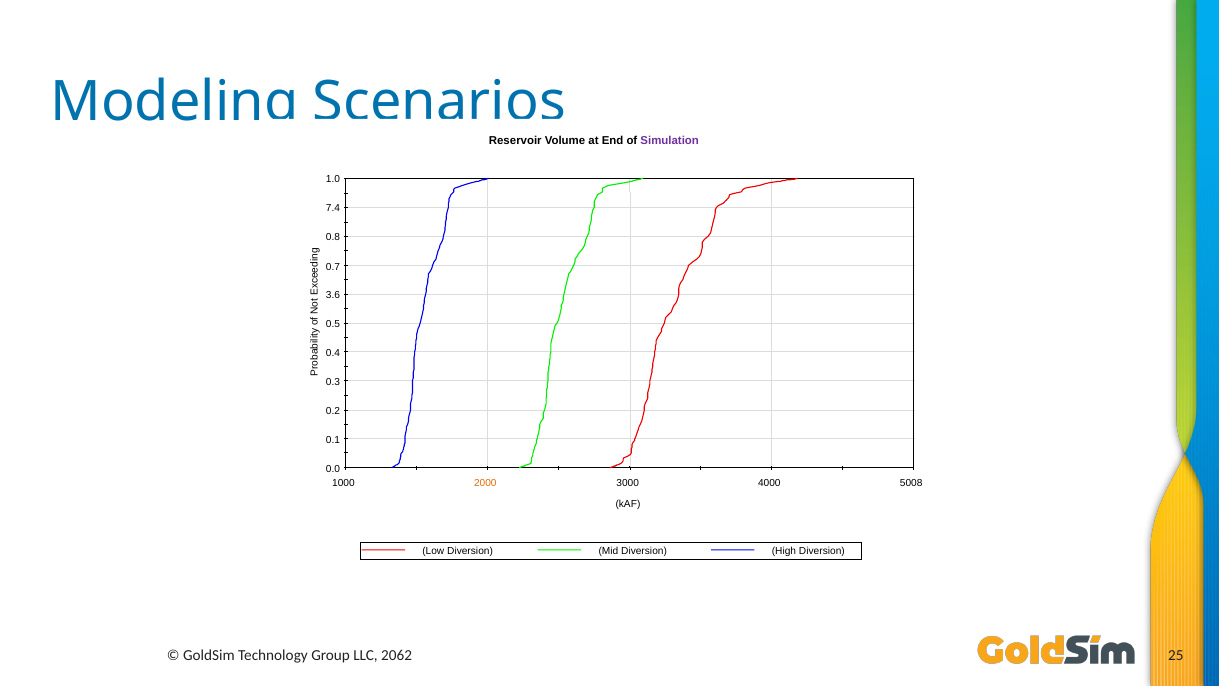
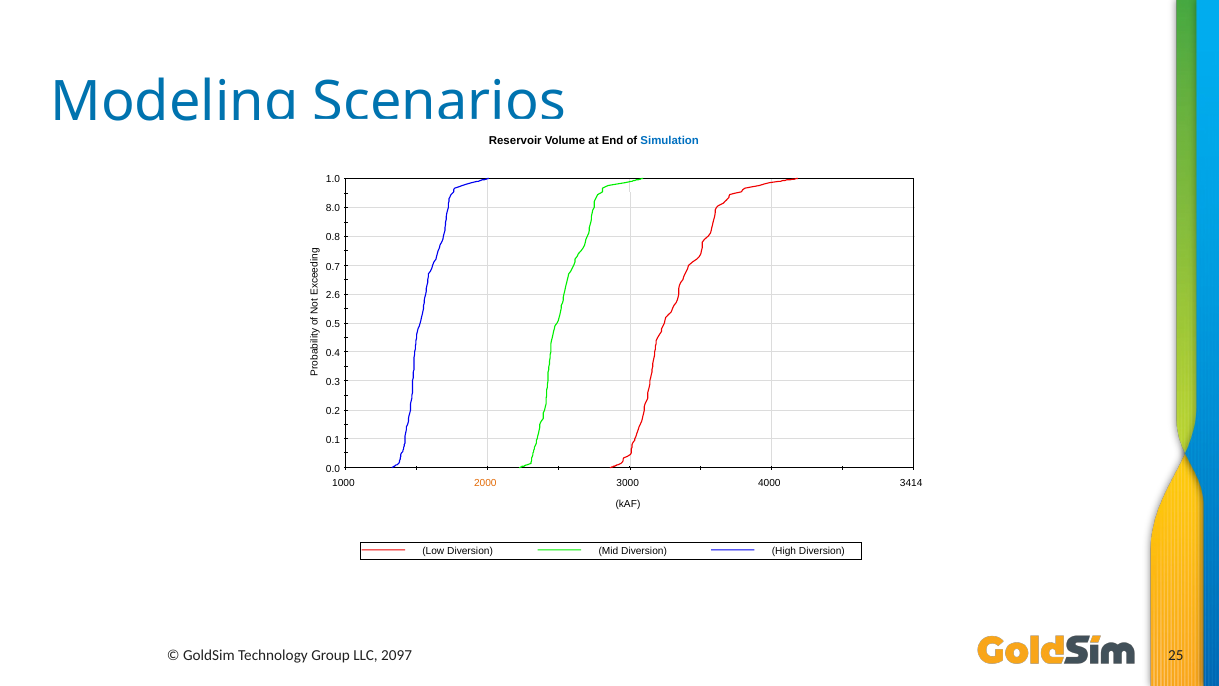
Simulation colour: purple -> blue
7.4: 7.4 -> 8.0
3.6: 3.6 -> 2.6
5008: 5008 -> 3414
2062: 2062 -> 2097
